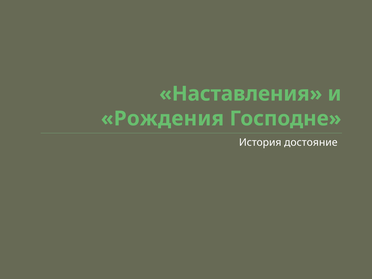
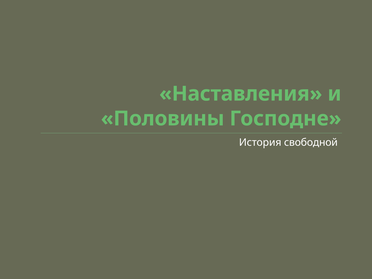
Рождения: Рождения -> Половины
достояние: достояние -> свободной
